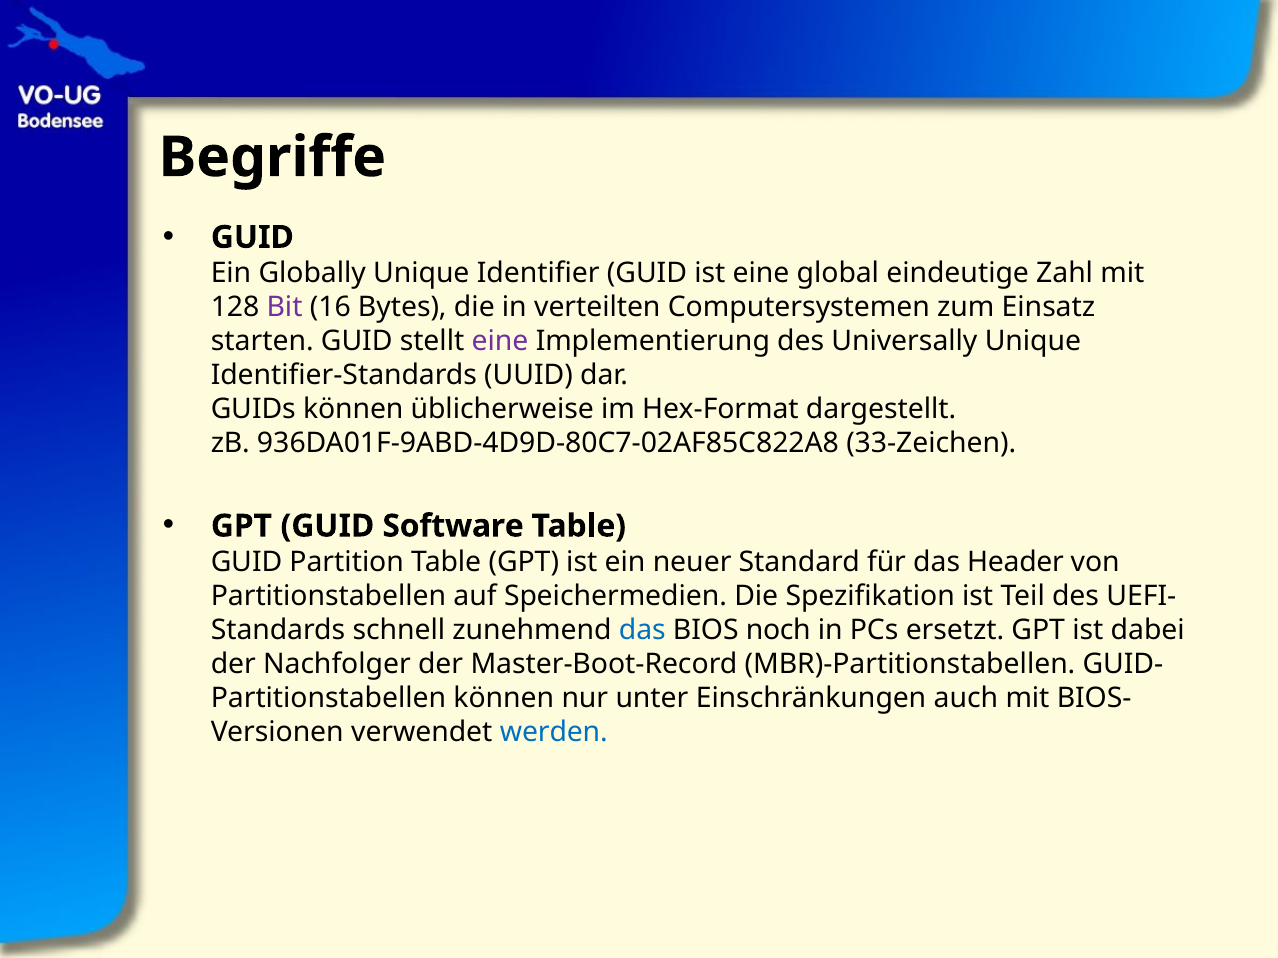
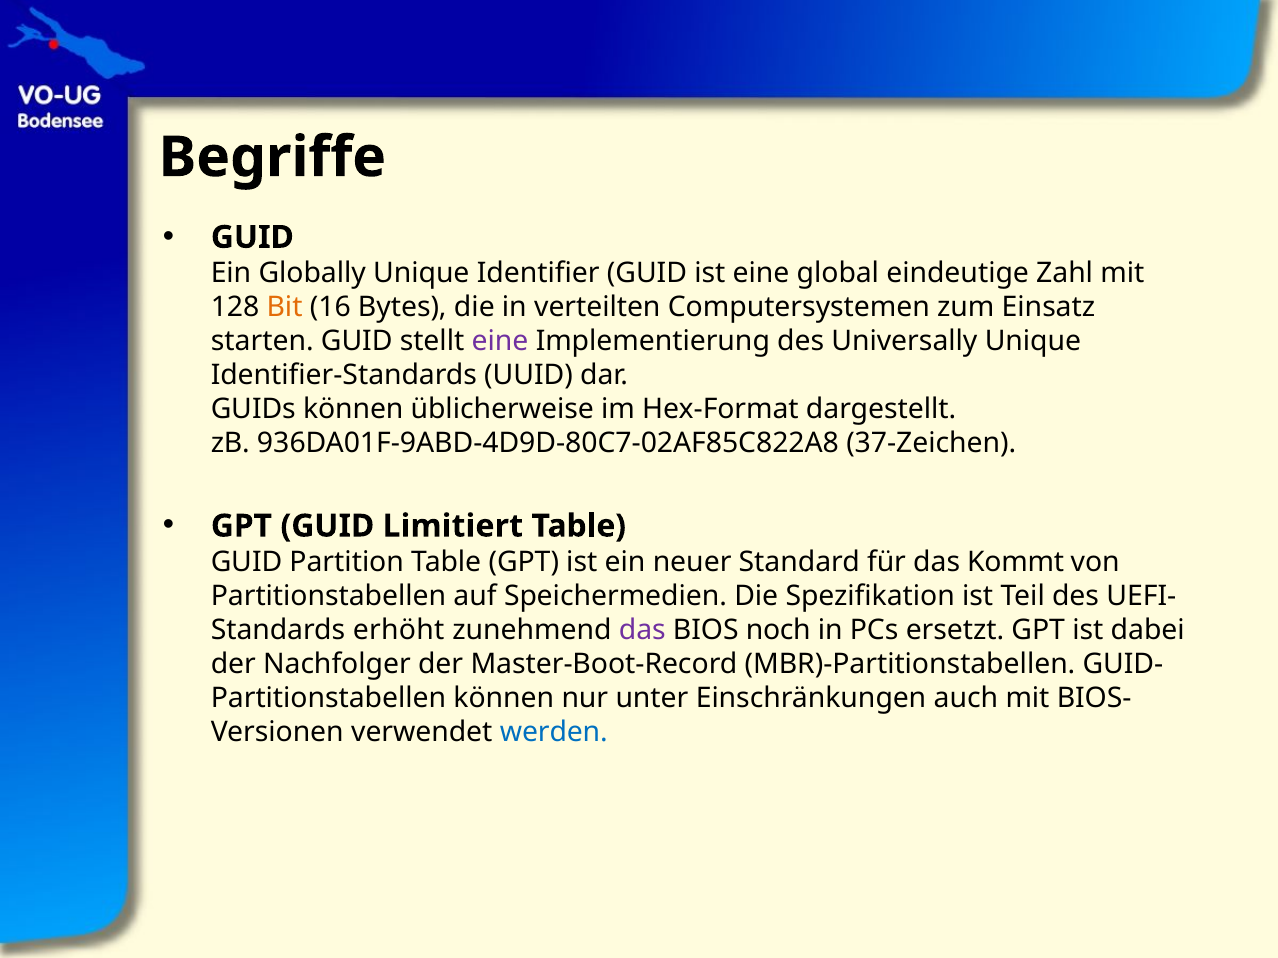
Bit colour: purple -> orange
33-Zeichen: 33-Zeichen -> 37-Zeichen
Software: Software -> Limitiert
Header: Header -> Kommt
schnell: schnell -> erhöht
das at (642, 630) colour: blue -> purple
